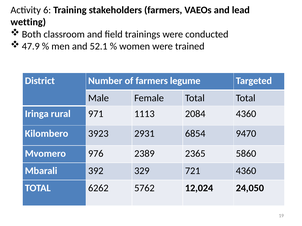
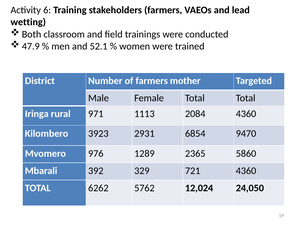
legume: legume -> mother
2389: 2389 -> 1289
